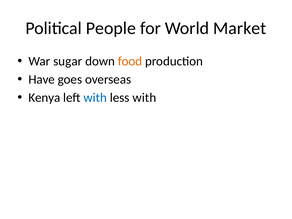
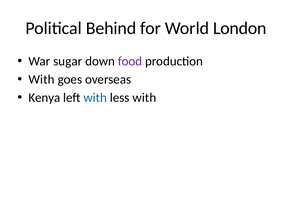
People: People -> Behind
Market: Market -> London
food colour: orange -> purple
Have at (42, 79): Have -> With
